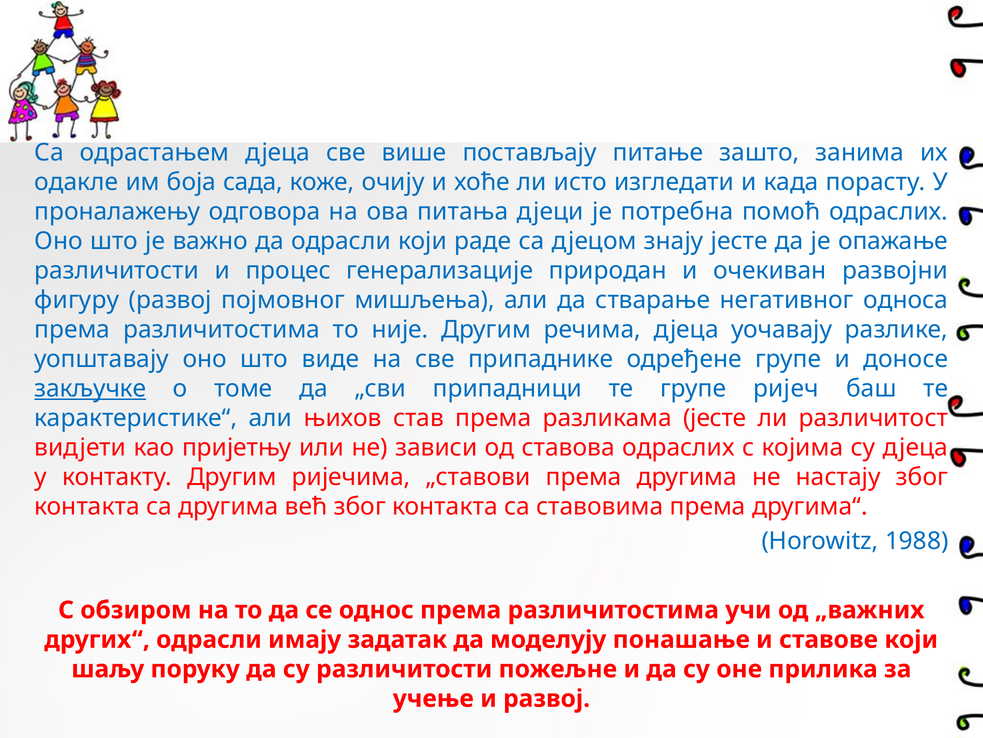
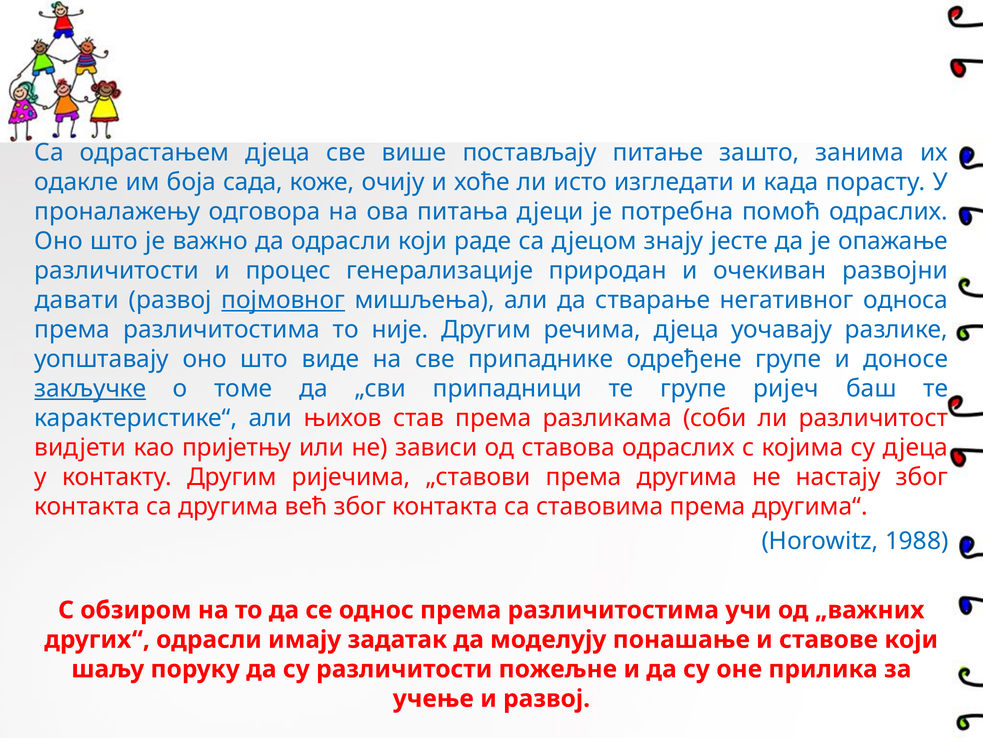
фигуру: фигуру -> давати
појмовног underline: none -> present
разликама јесте: јесте -> соби
